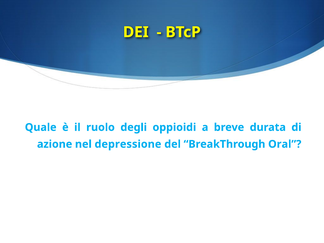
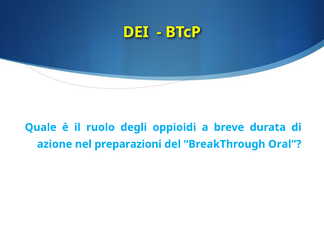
depressione: depressione -> preparazioni
